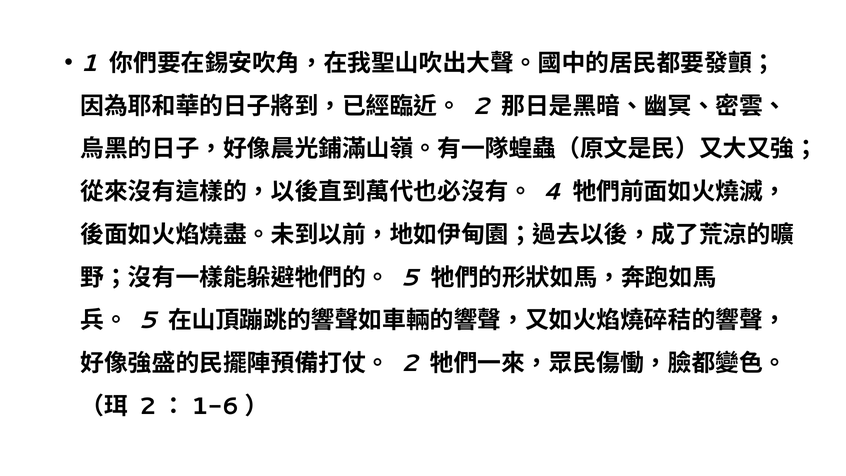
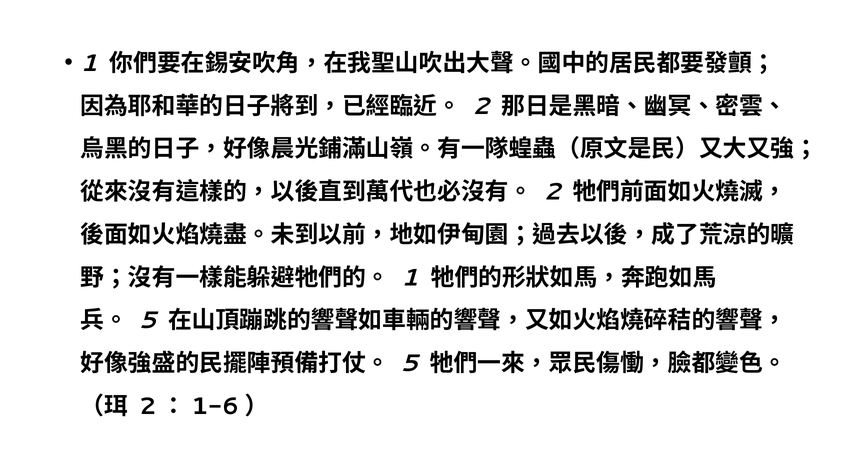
4 at (552, 192): 4 -> 2
5 at (410, 278): 5 -> 1
2 at (409, 363): 2 -> 5
